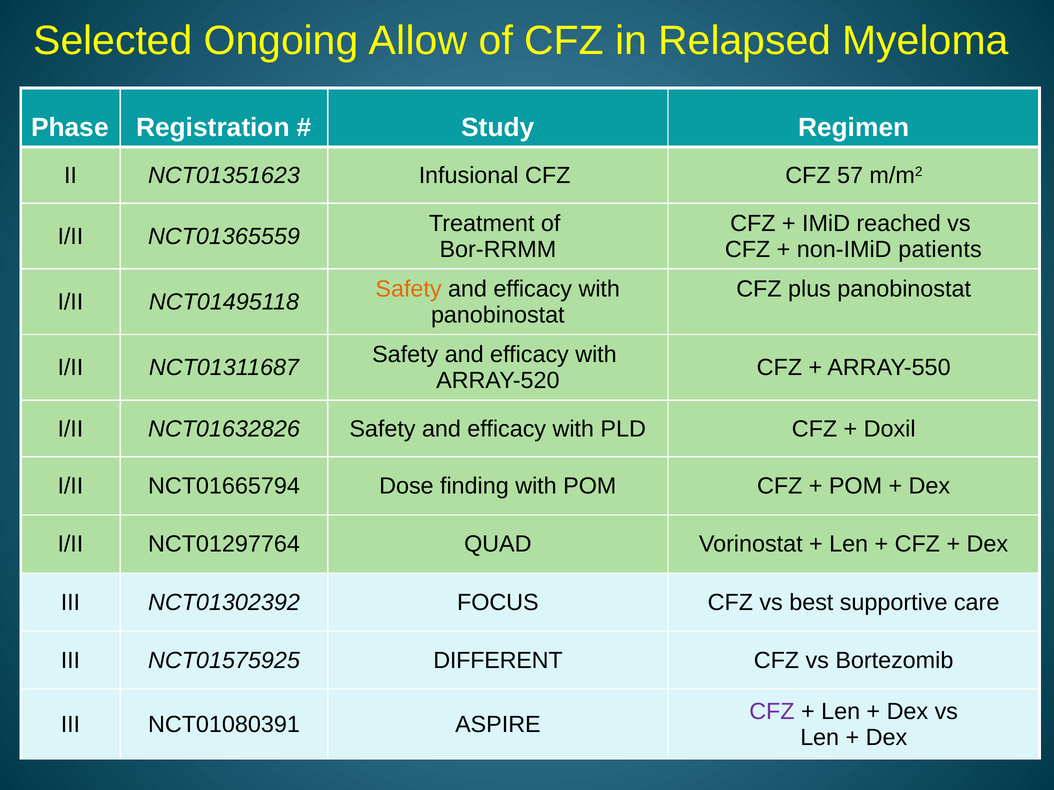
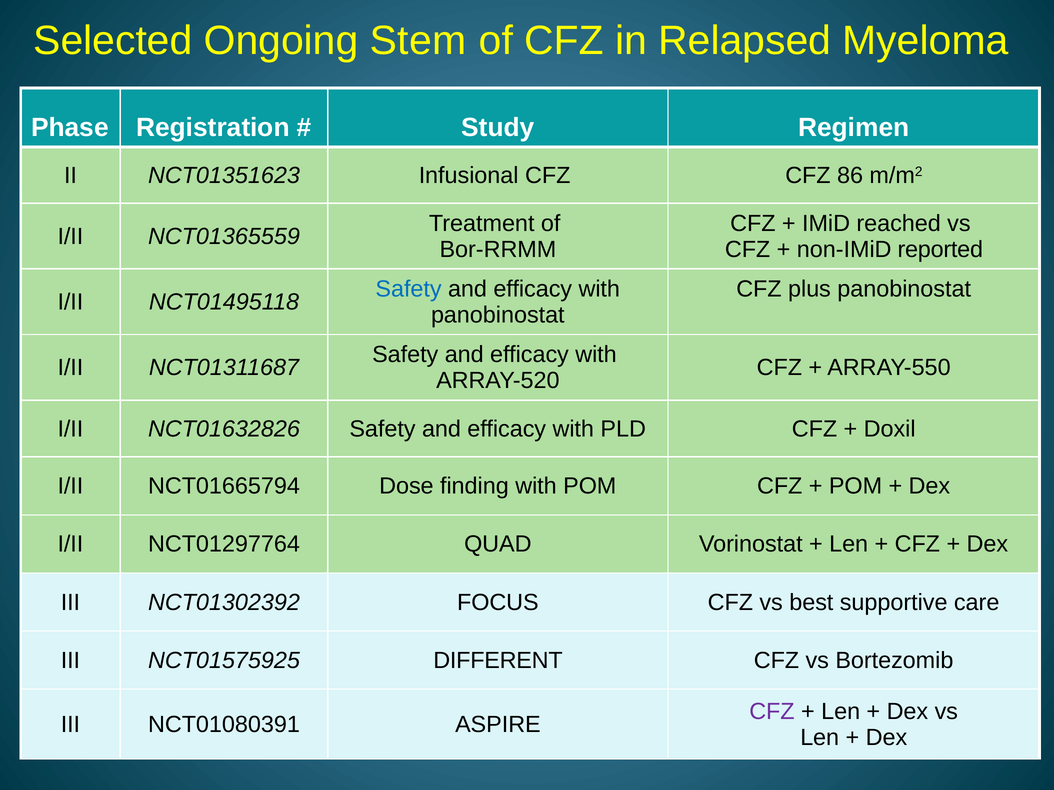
Allow: Allow -> Stem
57: 57 -> 86
patients: patients -> reported
Safety at (409, 289) colour: orange -> blue
